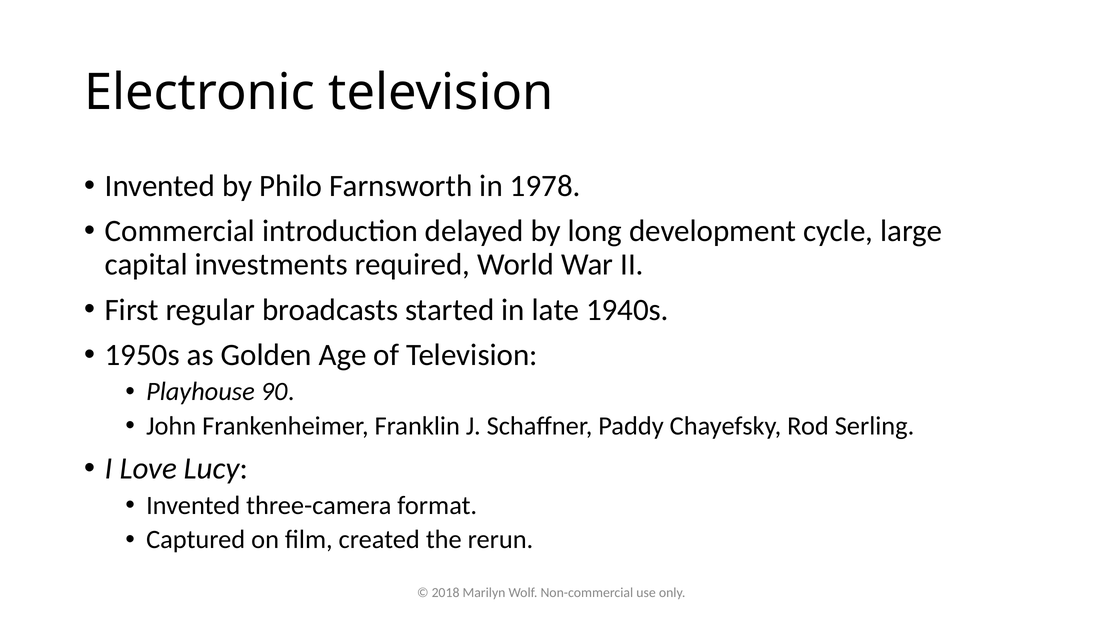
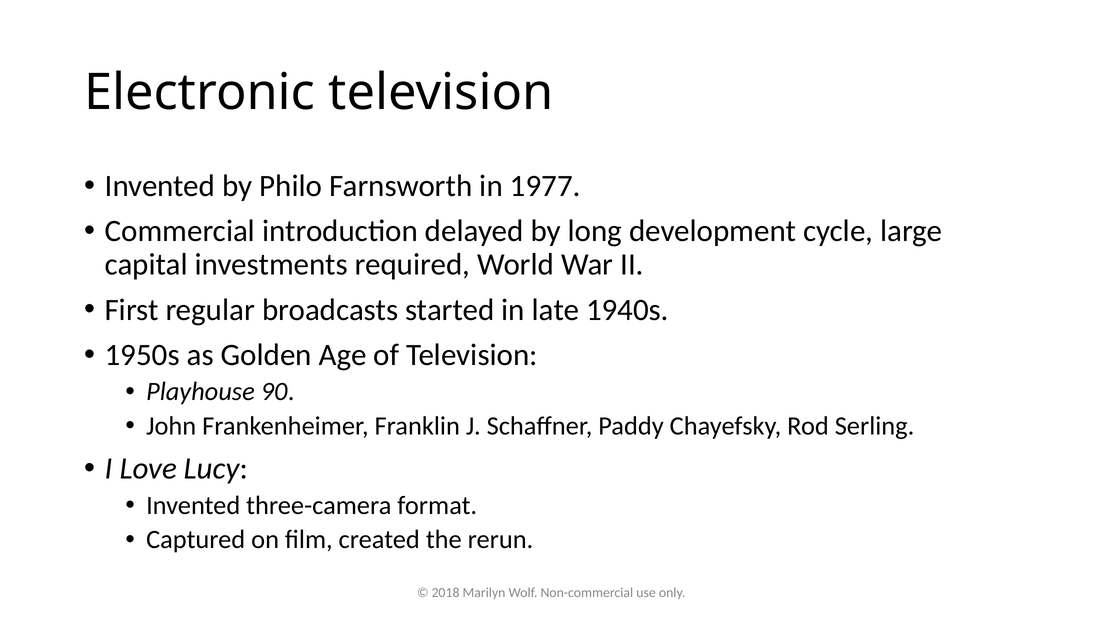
1978: 1978 -> 1977
